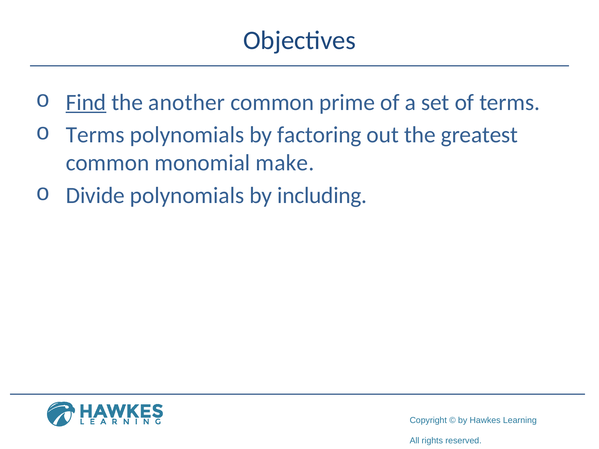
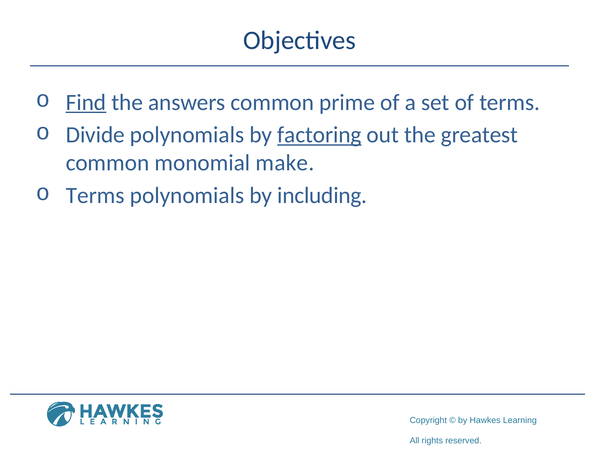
another: another -> answers
Terms at (95, 135): Terms -> Divide
factoring underline: none -> present
Divide at (95, 196): Divide -> Terms
